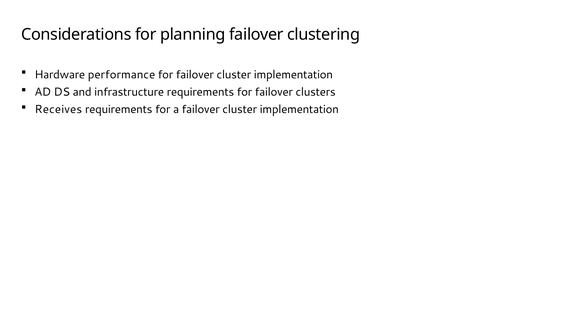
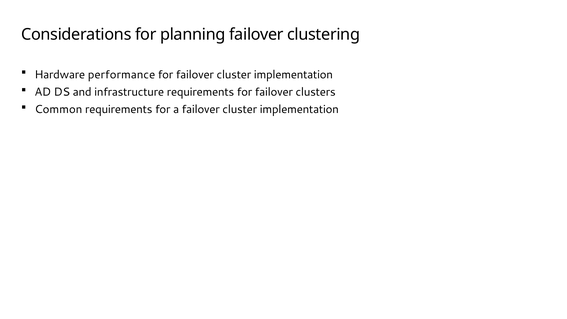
Receives: Receives -> Common
